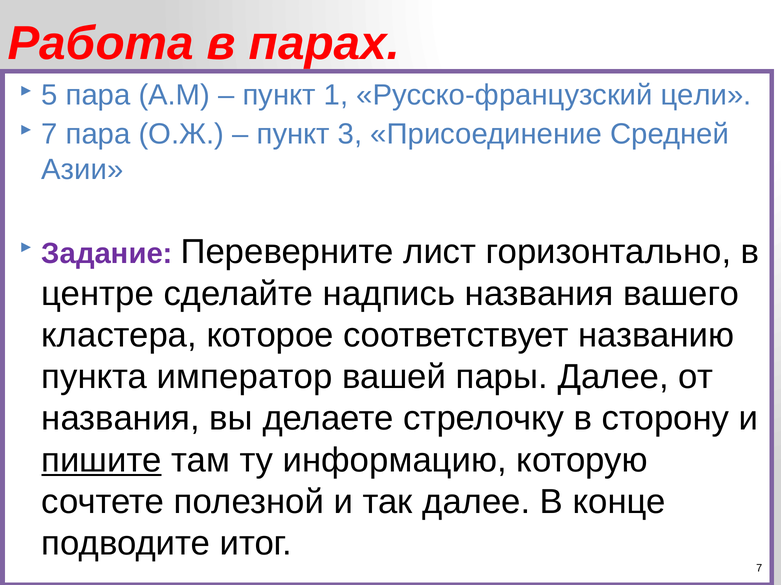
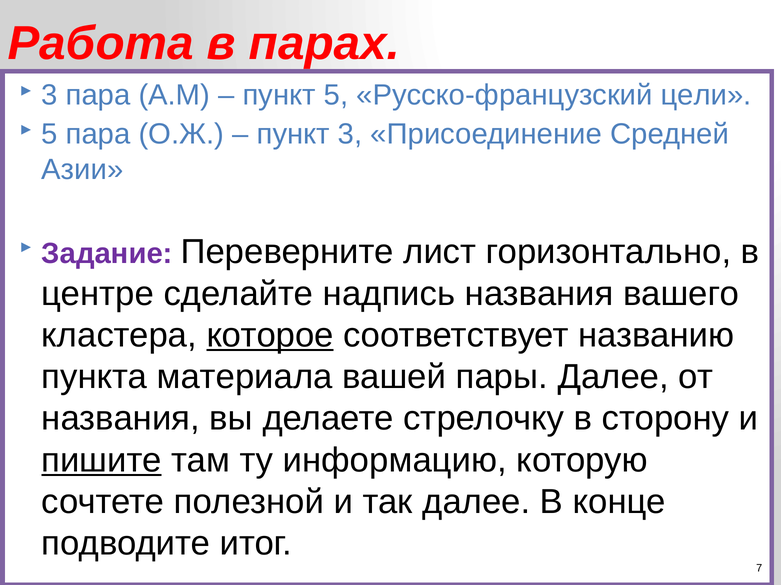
5 at (50, 95): 5 -> 3
пункт 1: 1 -> 5
7 at (50, 135): 7 -> 5
которое underline: none -> present
император: император -> материала
